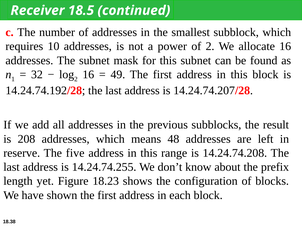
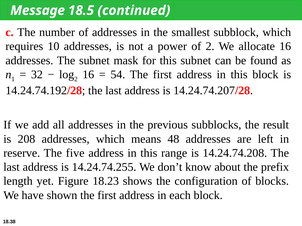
Receiver: Receiver -> Message
49: 49 -> 54
